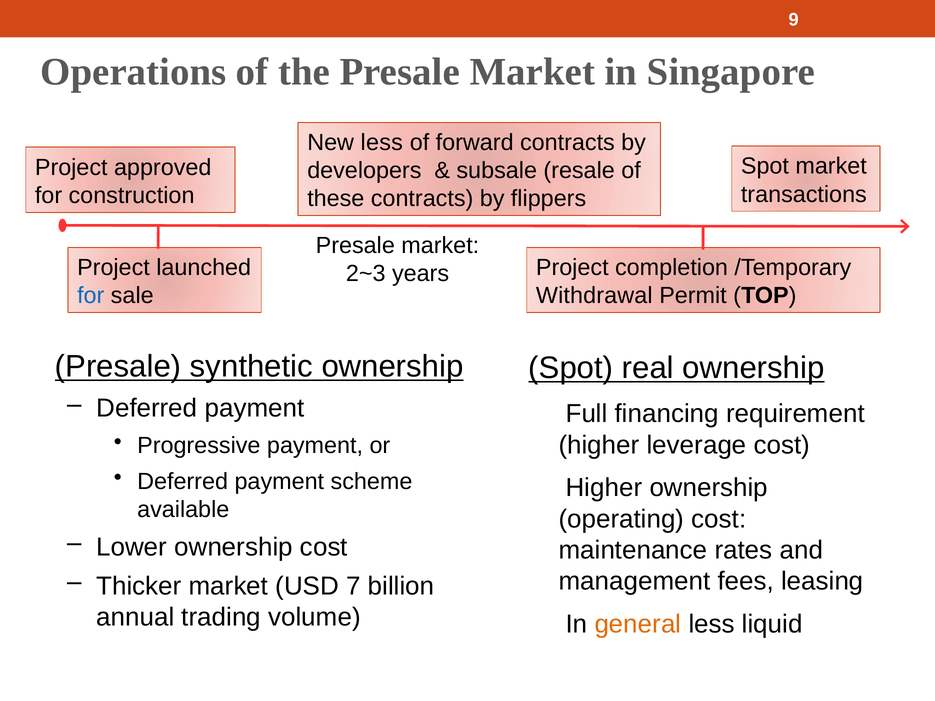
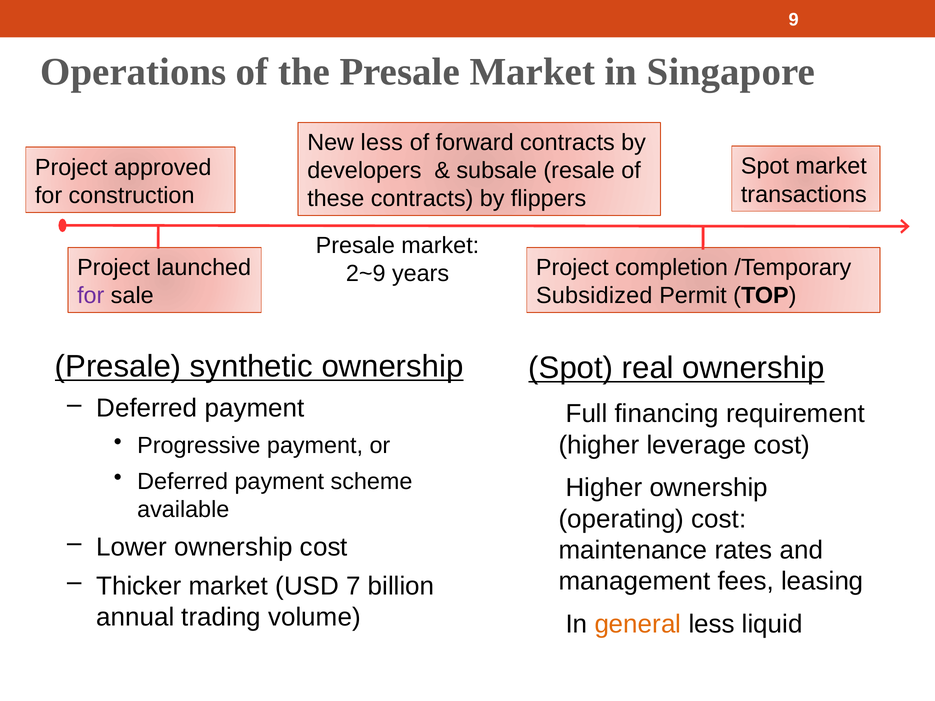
2~3: 2~3 -> 2~9
for at (91, 296) colour: blue -> purple
Withdrawal: Withdrawal -> Subsidized
